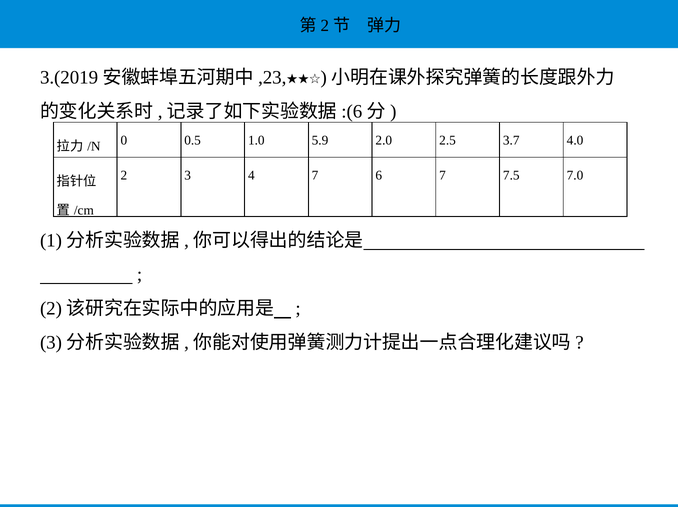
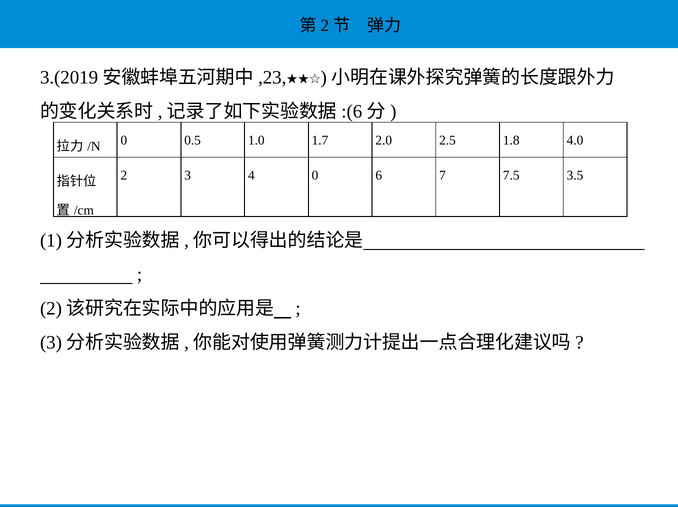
5.9: 5.9 -> 1.7
3.7: 3.7 -> 1.8
4 7: 7 -> 0
7.0: 7.0 -> 3.5
